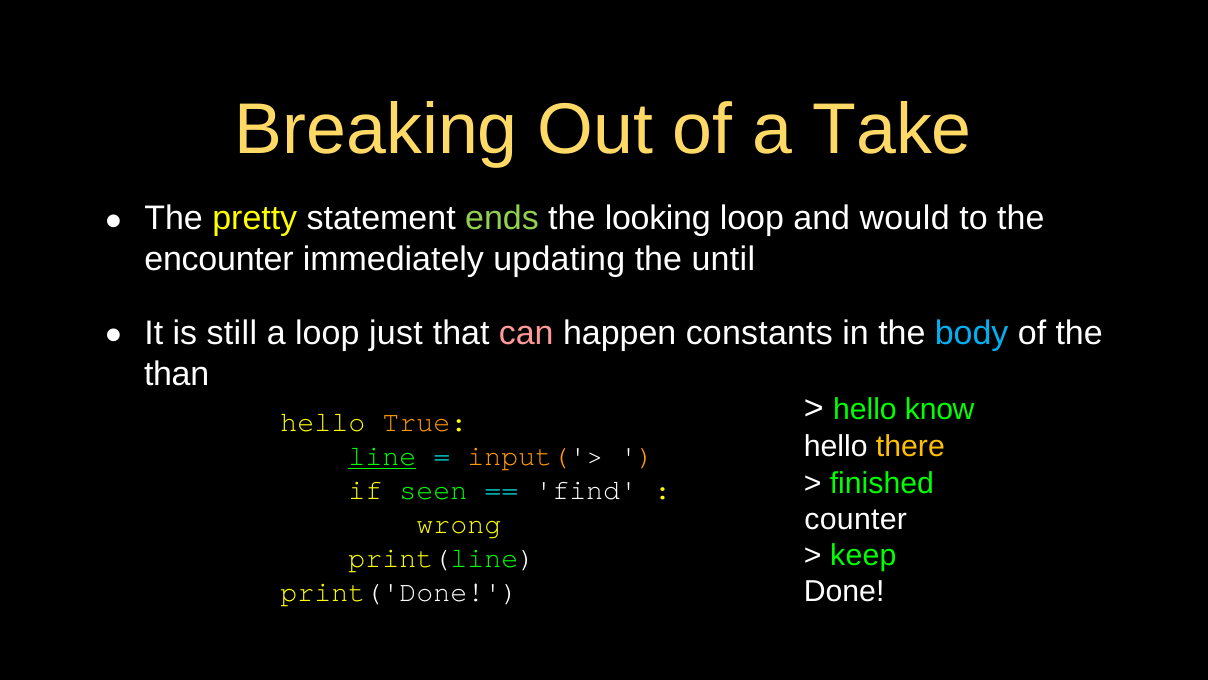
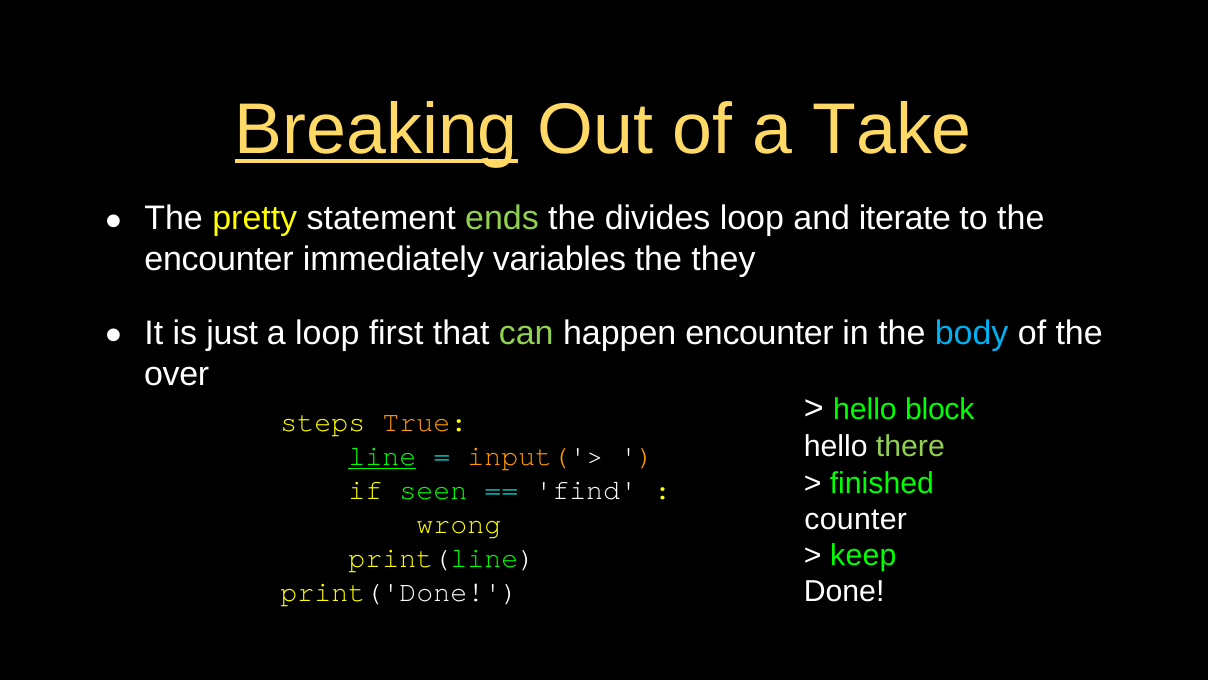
Breaking underline: none -> present
looking: looking -> divides
would: would -> iterate
updating: updating -> variables
until: until -> they
still: still -> just
just: just -> first
can colour: pink -> light green
happen constants: constants -> encounter
than: than -> over
know: know -> block
hello at (323, 422): hello -> steps
there colour: yellow -> light green
